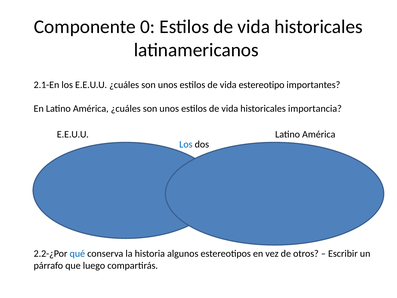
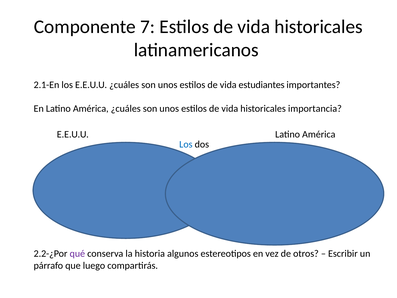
0: 0 -> 7
estereotipo: estereotipo -> estudiantes
qué colour: blue -> purple
